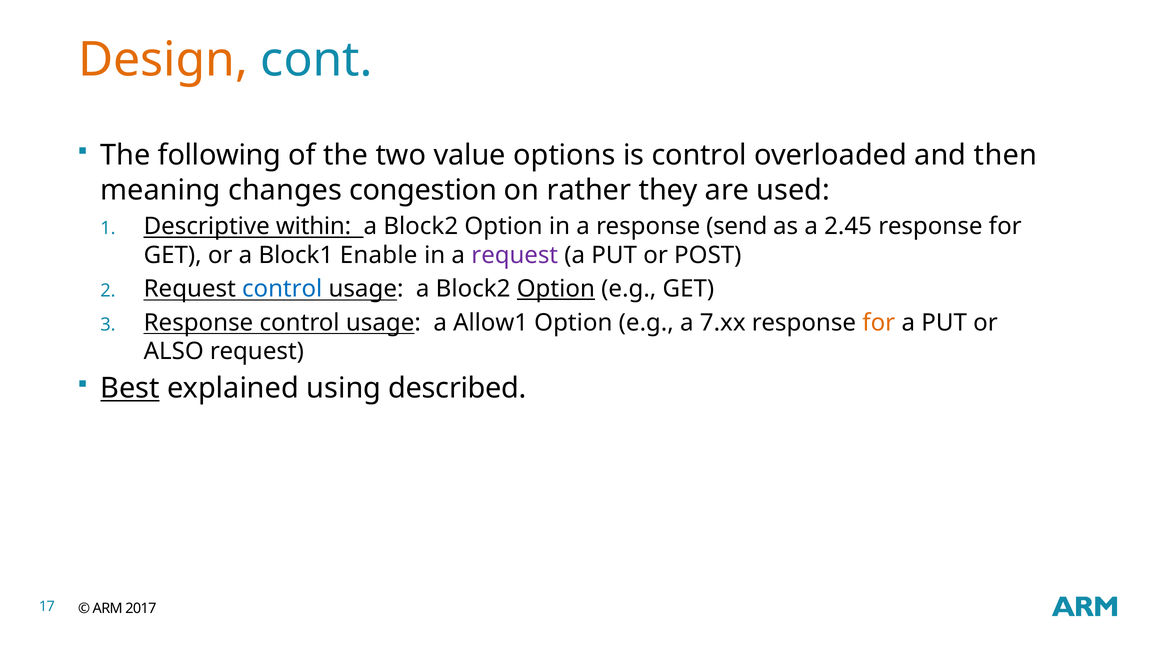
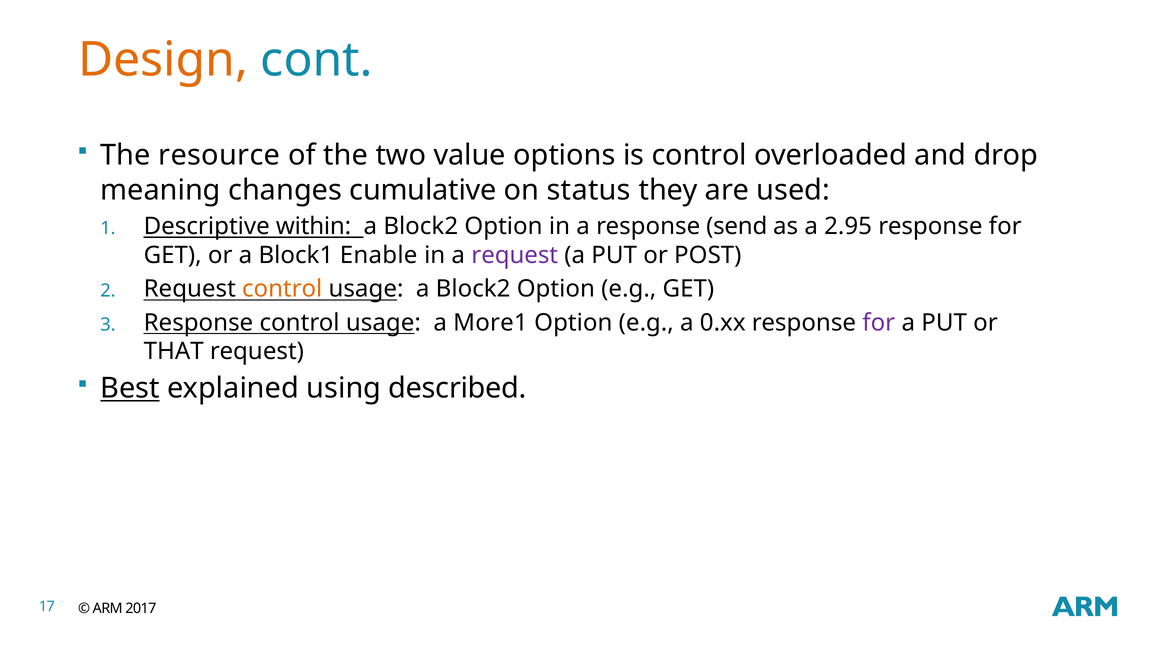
following: following -> resource
then: then -> drop
congestion: congestion -> cumulative
rather: rather -> status
2.45: 2.45 -> 2.95
control at (282, 289) colour: blue -> orange
Option at (556, 289) underline: present -> none
Allow1: Allow1 -> More1
7.xx: 7.xx -> 0.xx
for at (879, 323) colour: orange -> purple
ALSO: ALSO -> THAT
